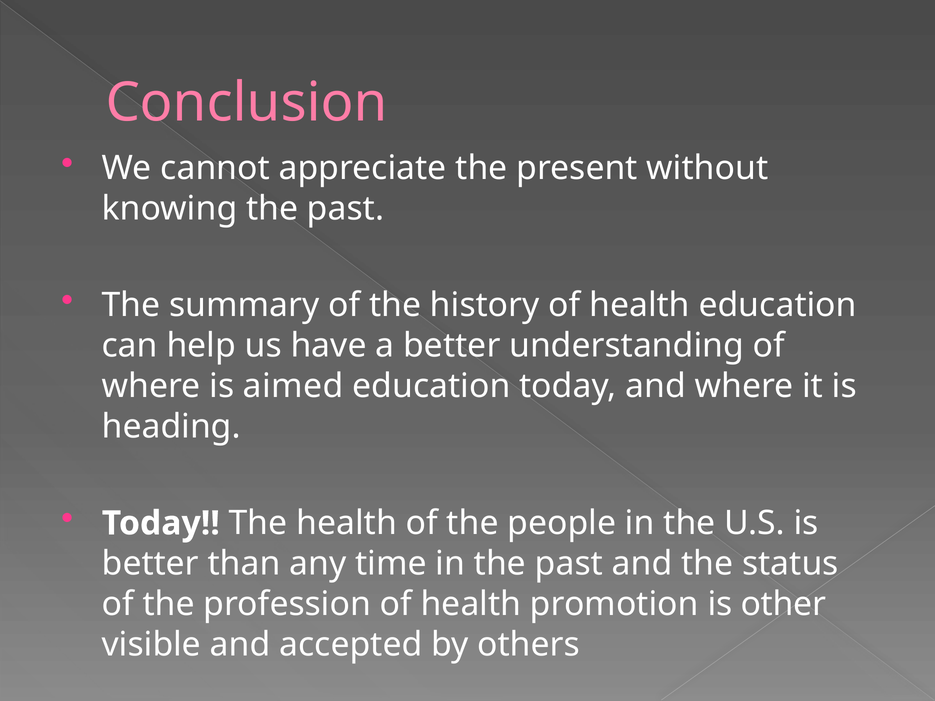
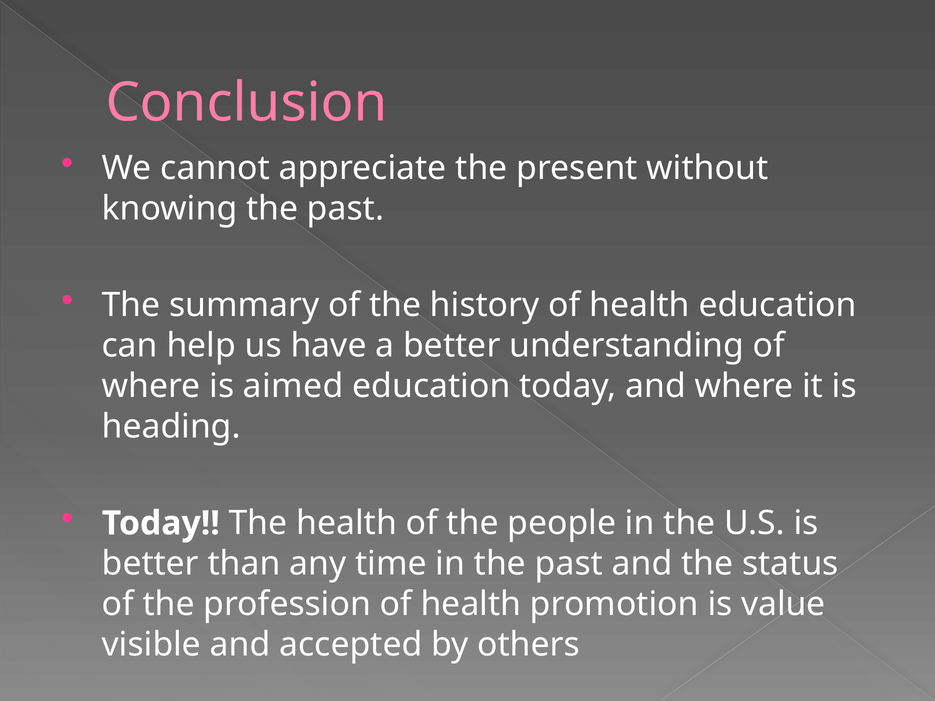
other: other -> value
